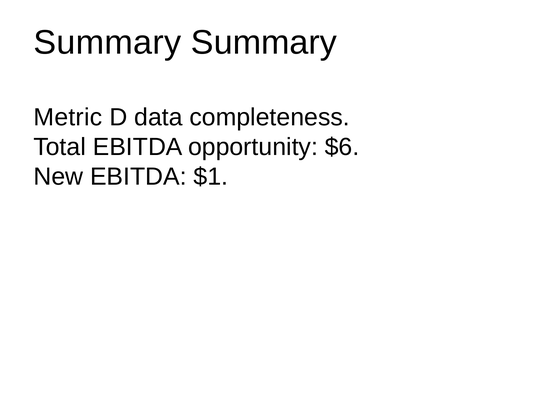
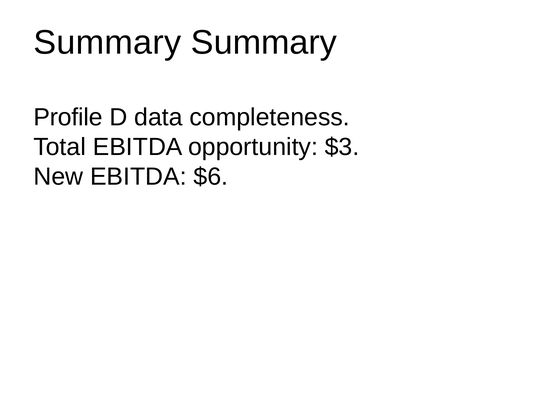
Metric: Metric -> Profile
$6: $6 -> $3
$1: $1 -> $6
